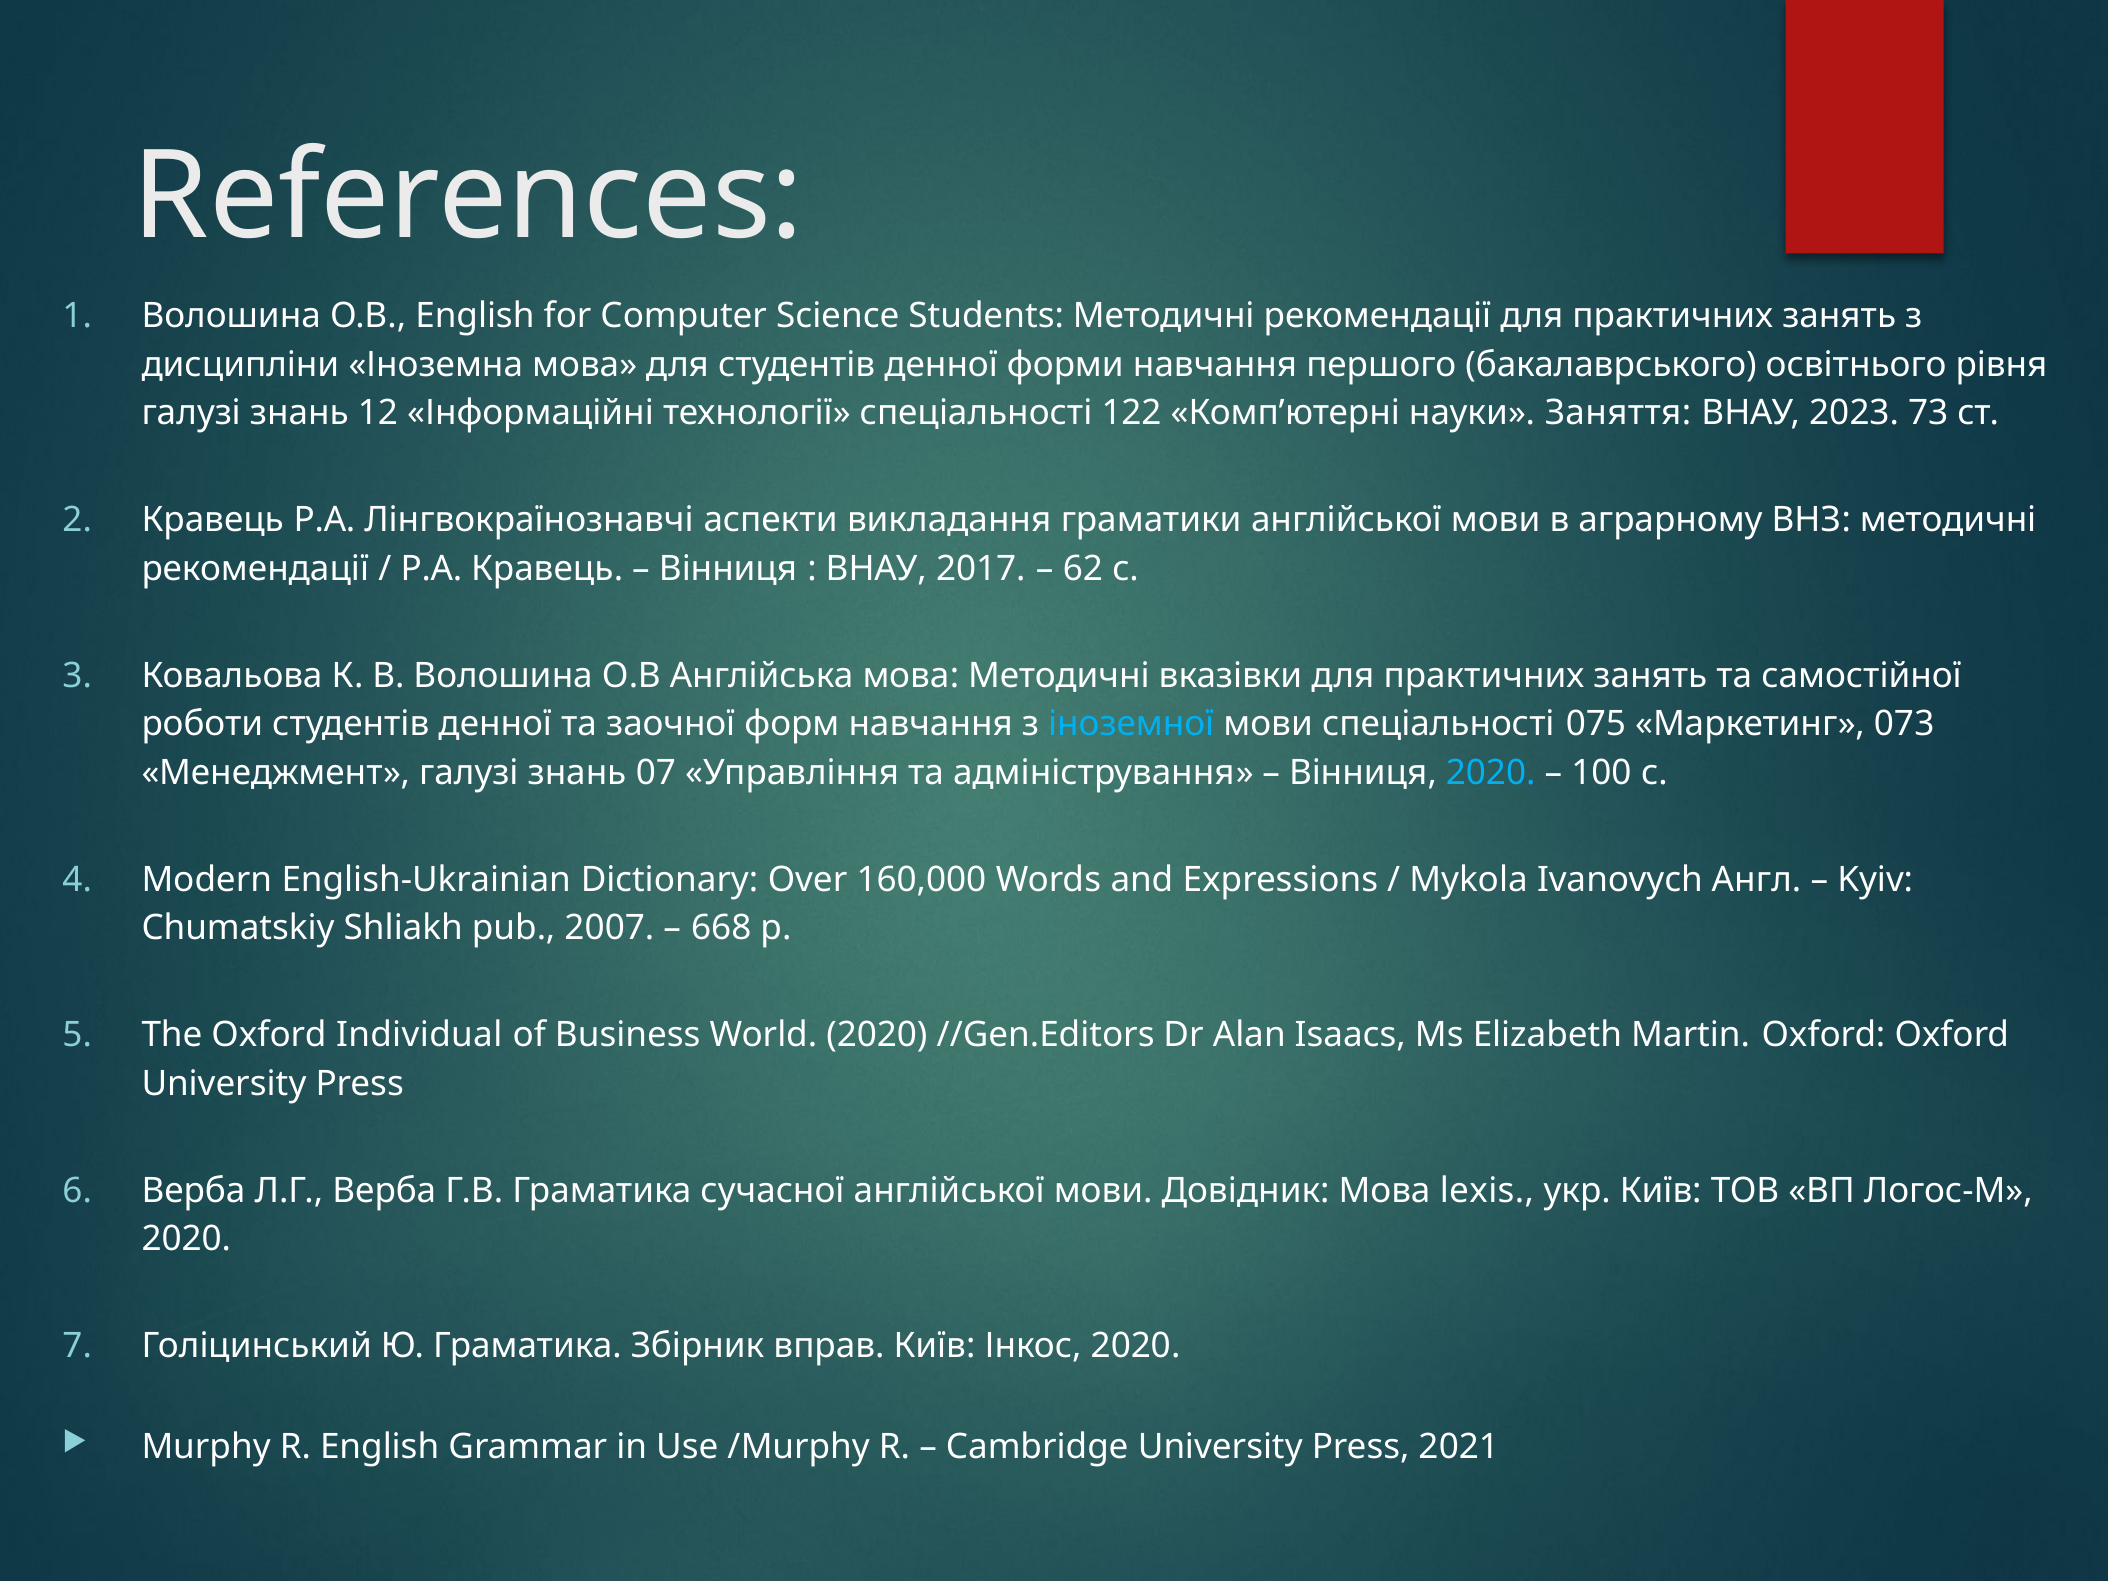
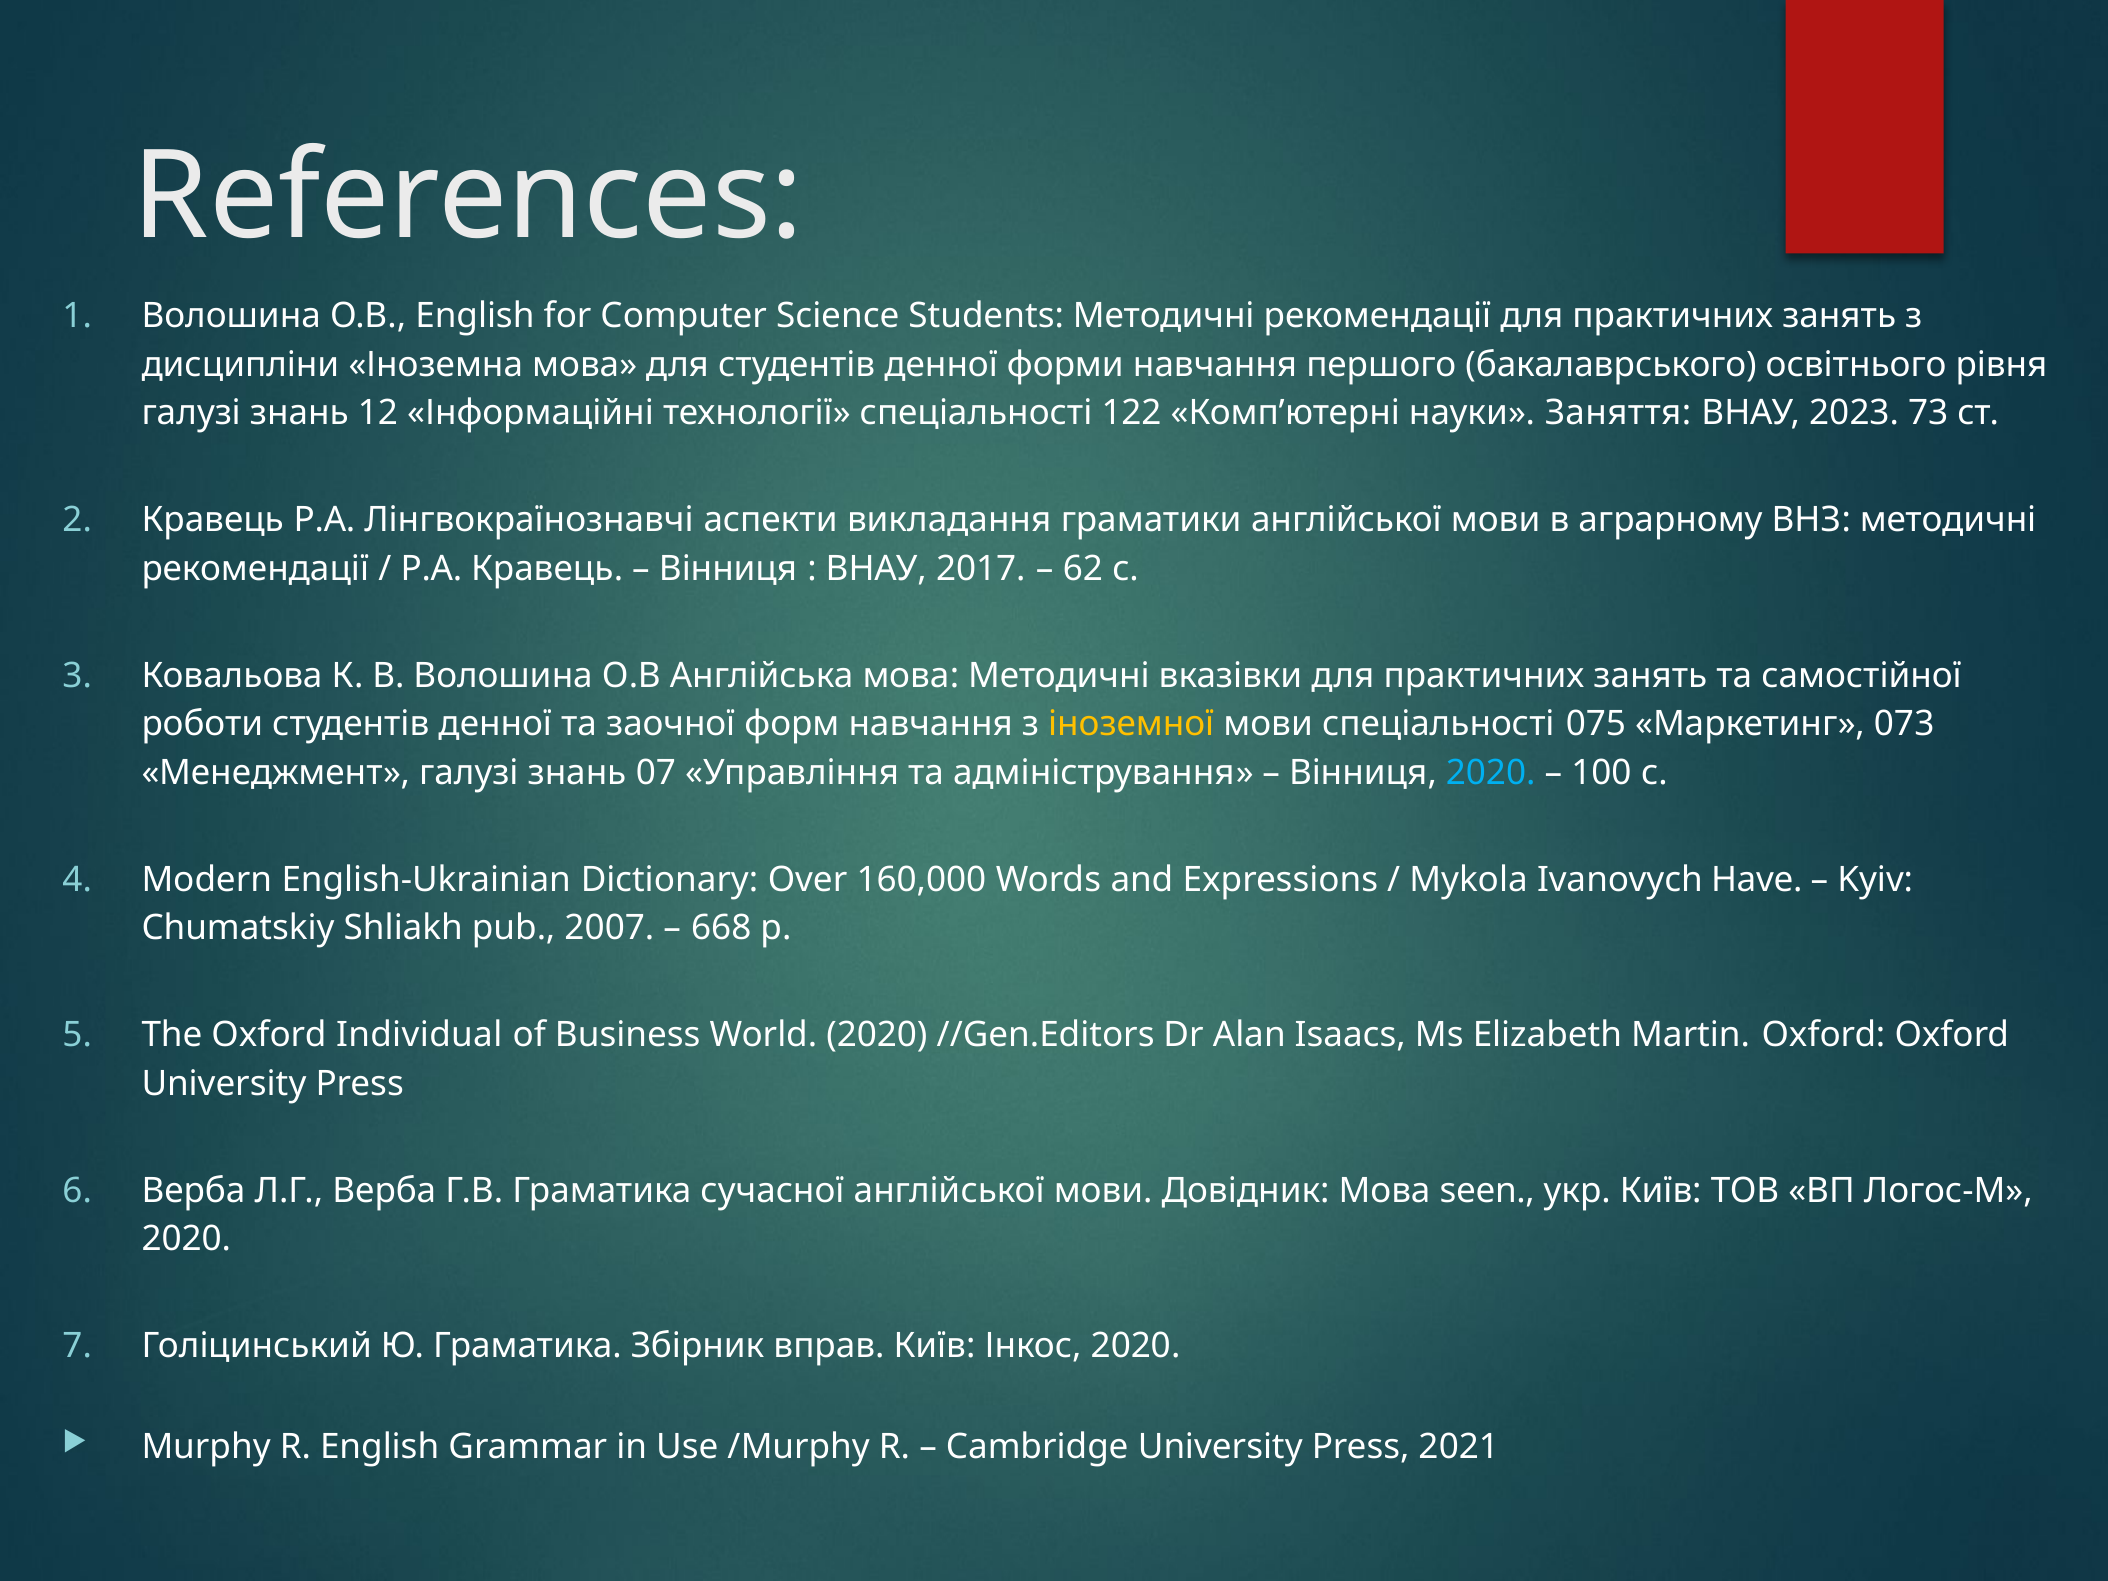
іноземної colour: light blue -> yellow
Англ: Англ -> Have
lexis: lexis -> seen
